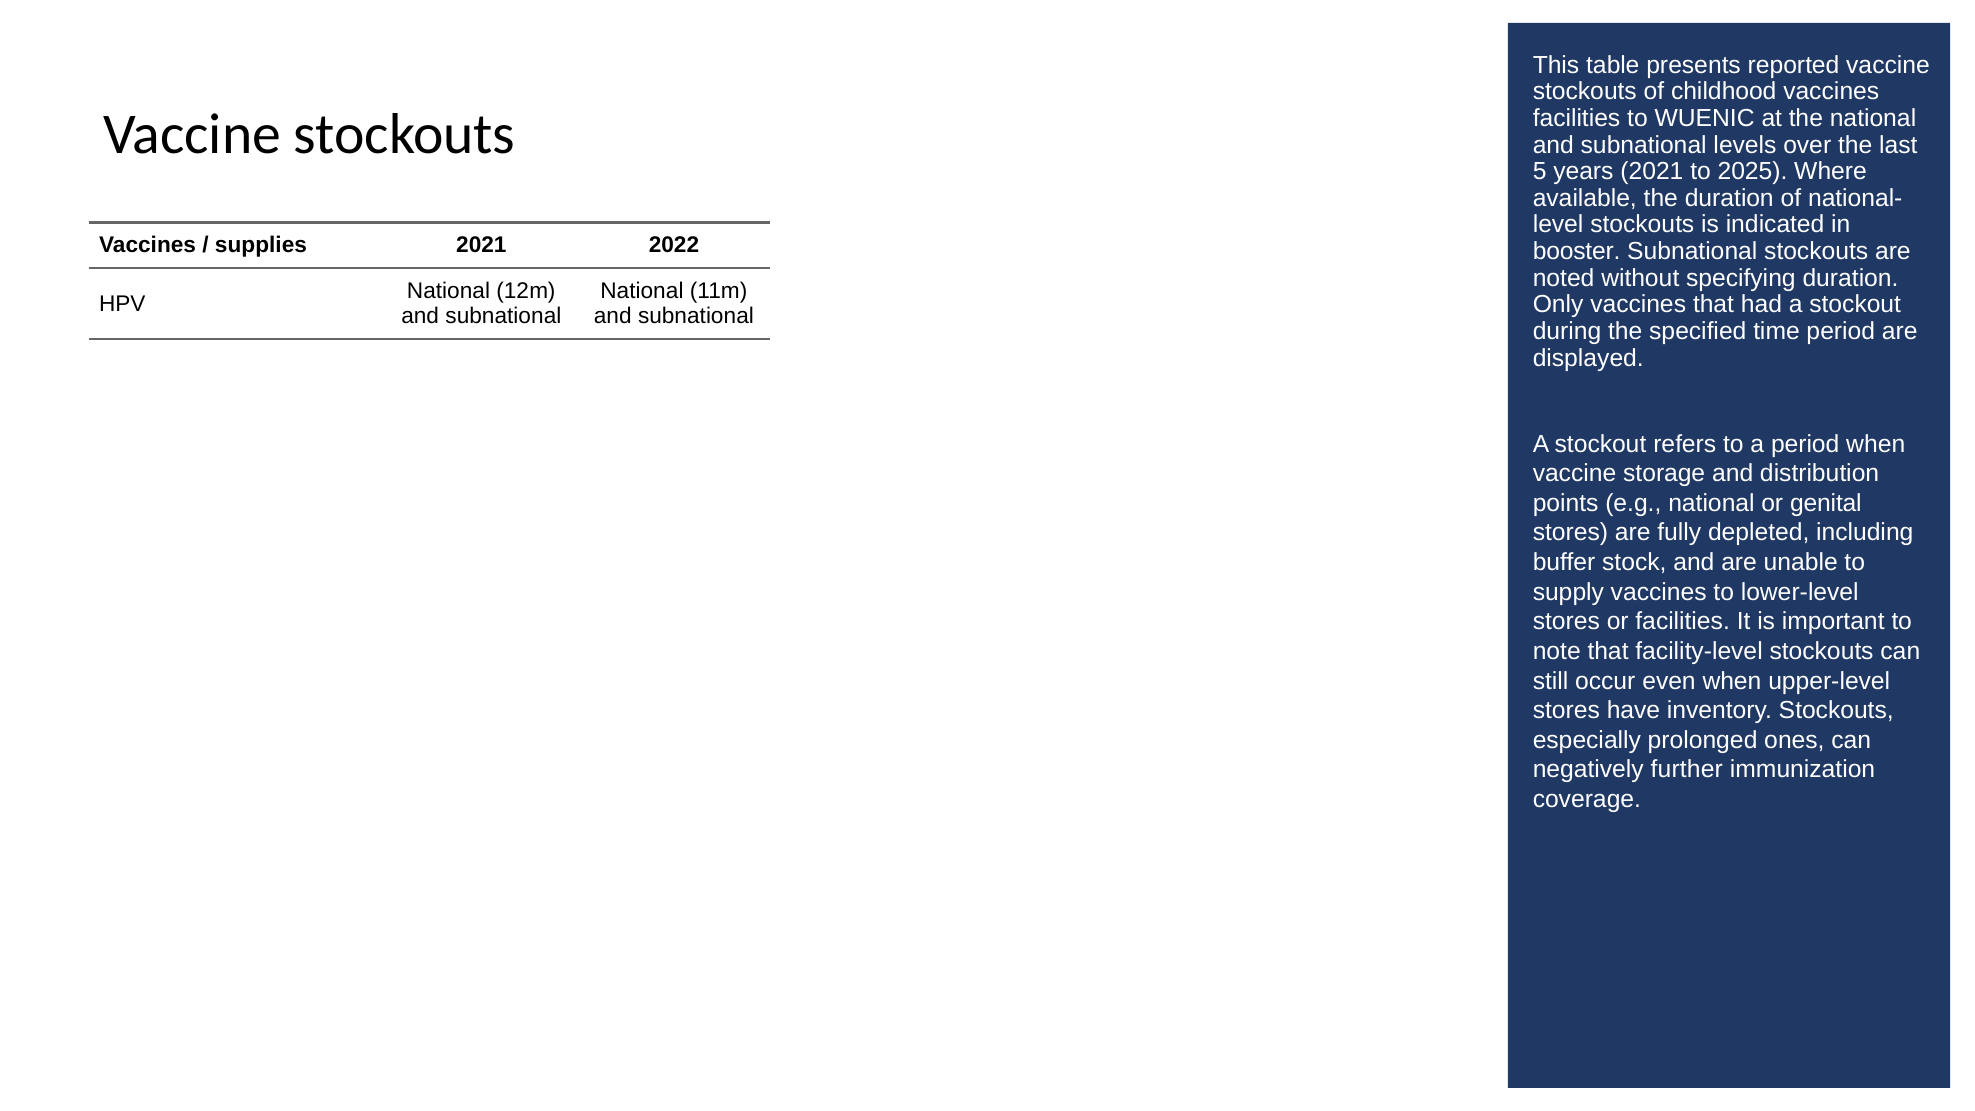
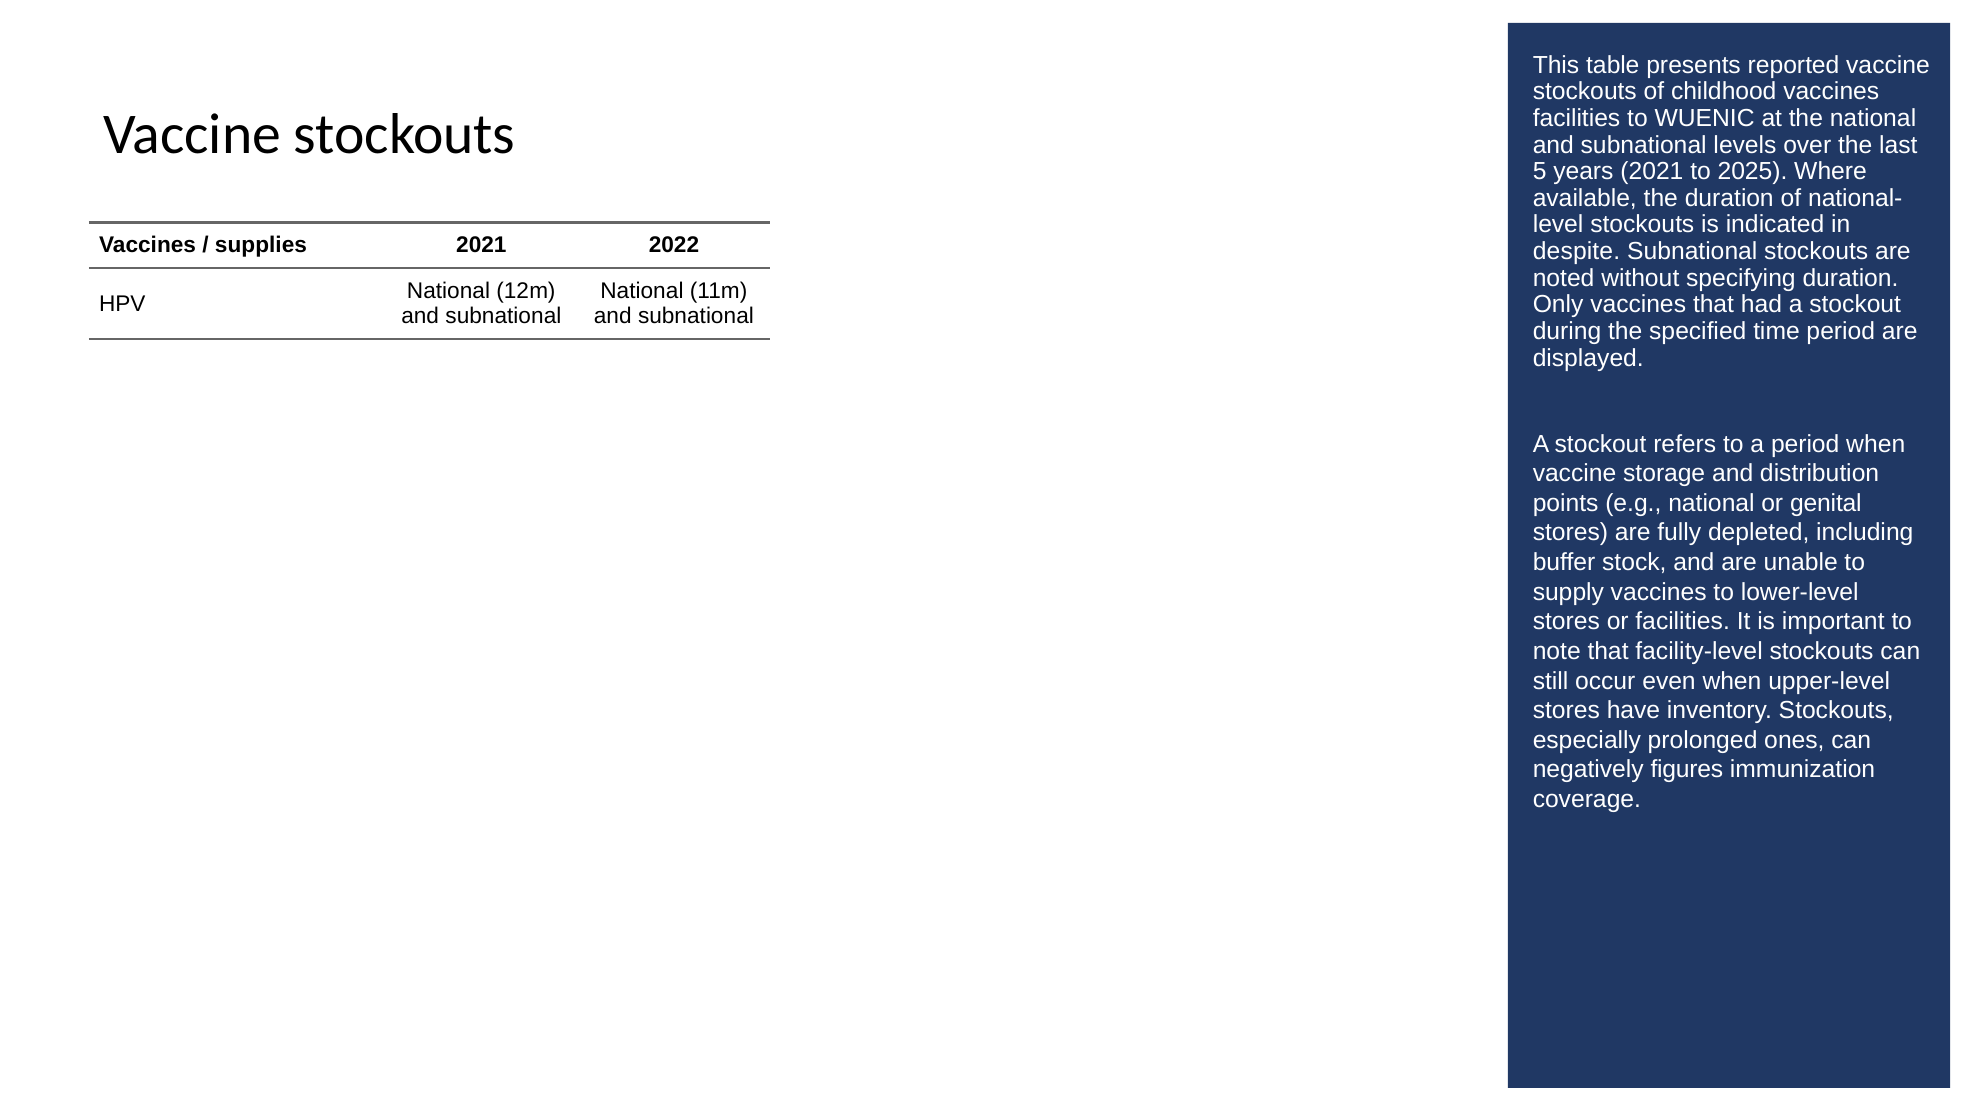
booster: booster -> despite
further: further -> figures
